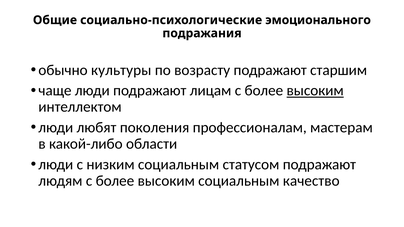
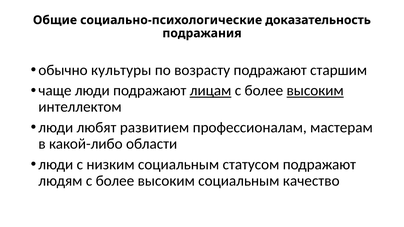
эмоционального: эмоционального -> доказательность
лицам underline: none -> present
поколения: поколения -> развитием
